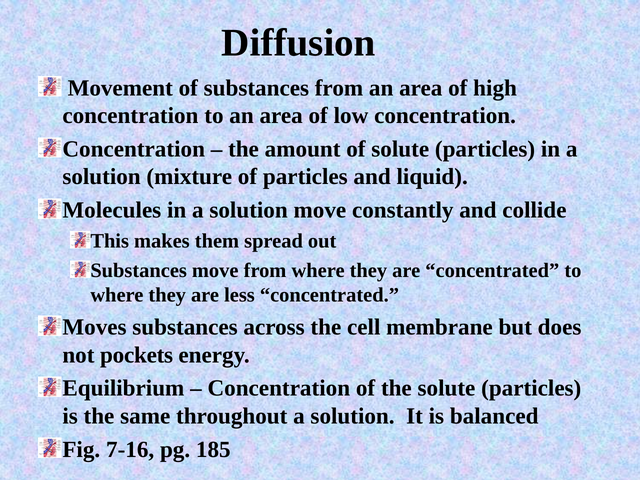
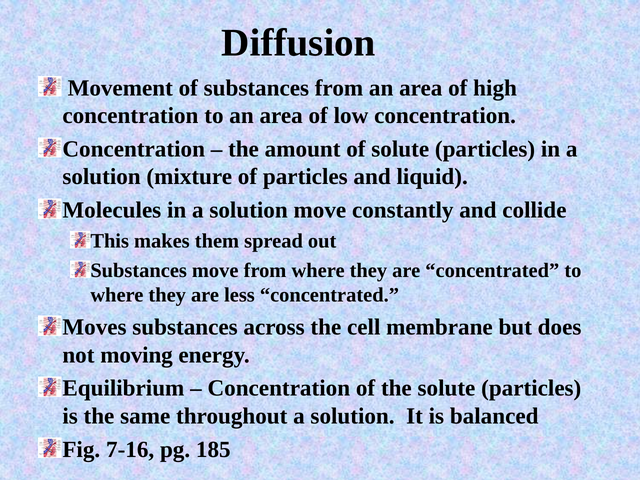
pockets: pockets -> moving
